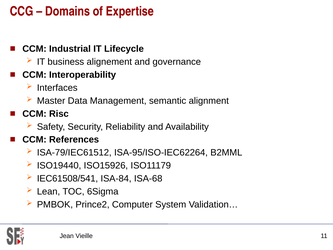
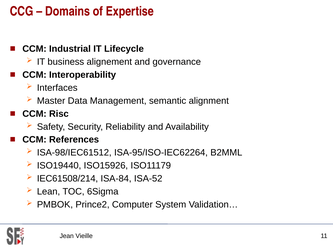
ISA-79/IEC61512: ISA-79/IEC61512 -> ISA-98/IEC61512
IEC61508/541: IEC61508/541 -> IEC61508/214
ISA-68: ISA-68 -> ISA-52
